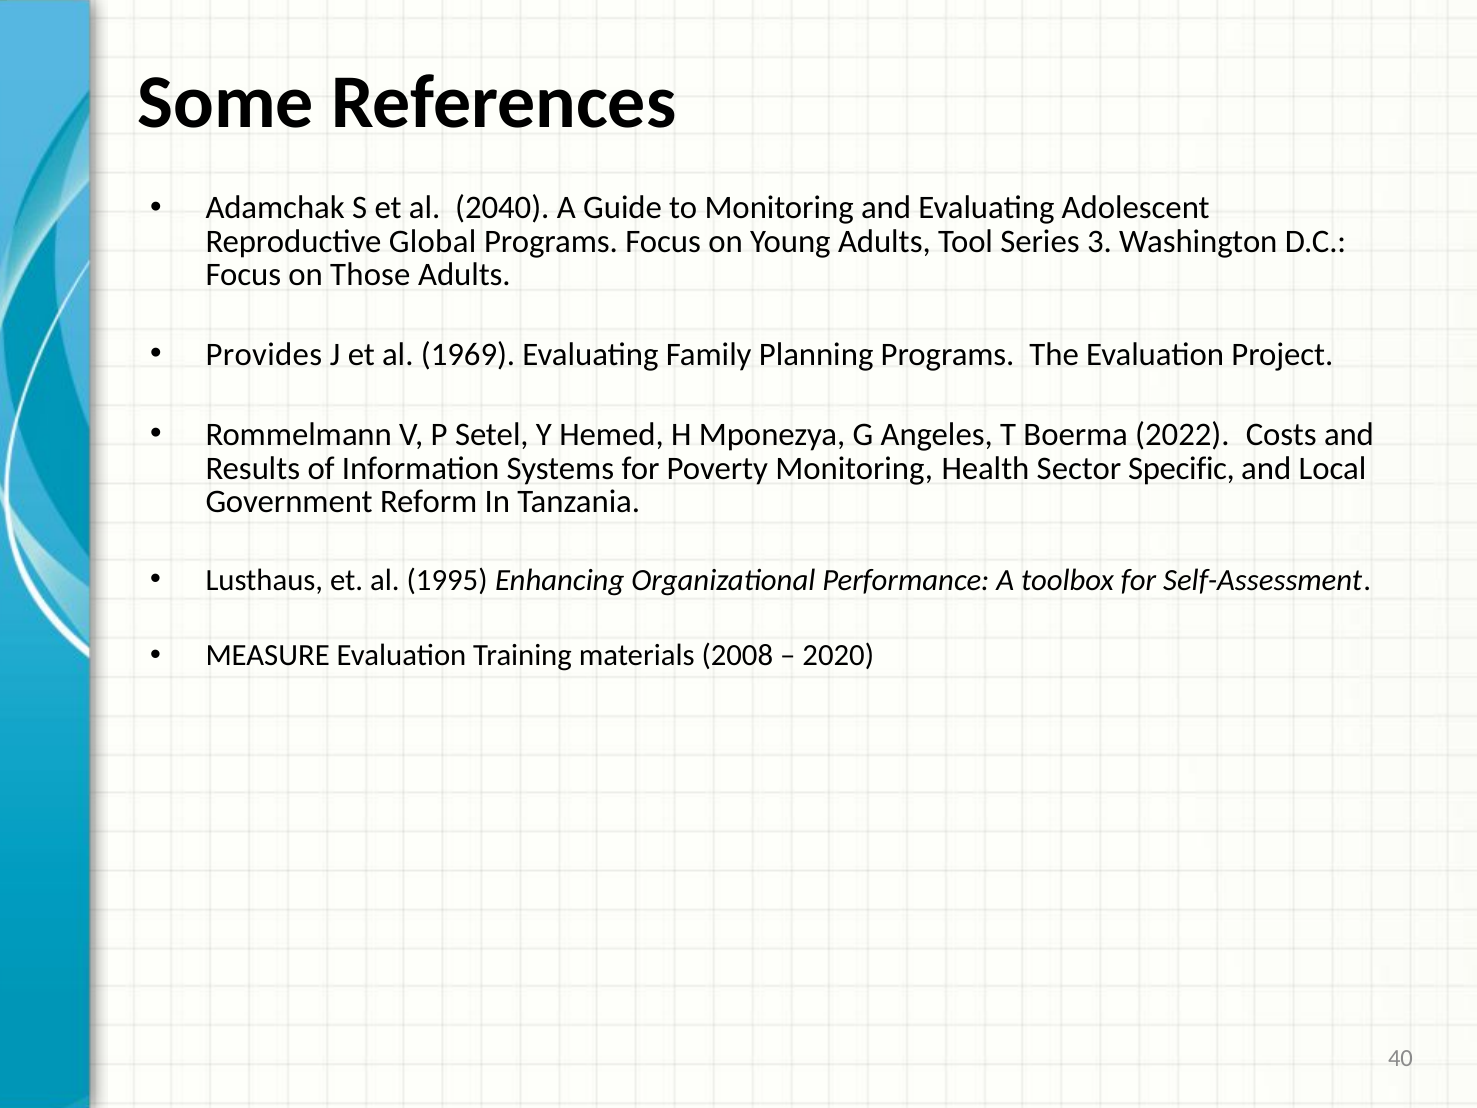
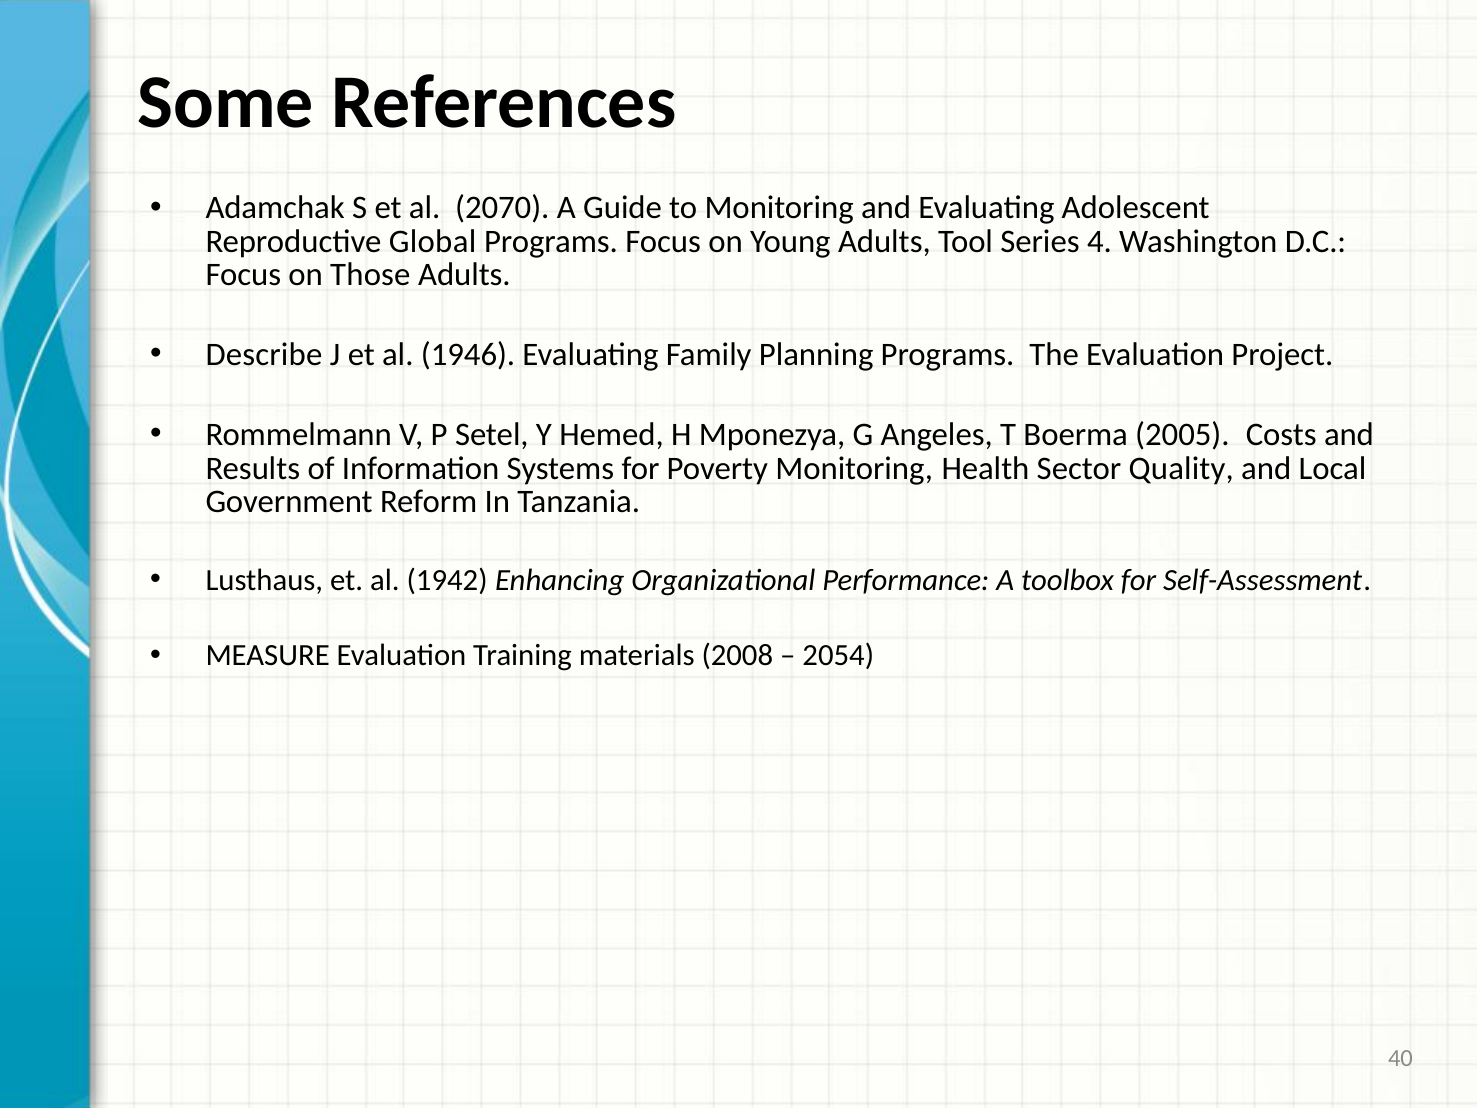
2040: 2040 -> 2070
3: 3 -> 4
Provides: Provides -> Describe
1969: 1969 -> 1946
2022: 2022 -> 2005
Specific: Specific -> Quality
1995: 1995 -> 1942
2020: 2020 -> 2054
